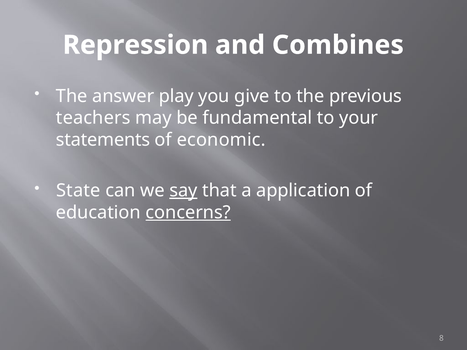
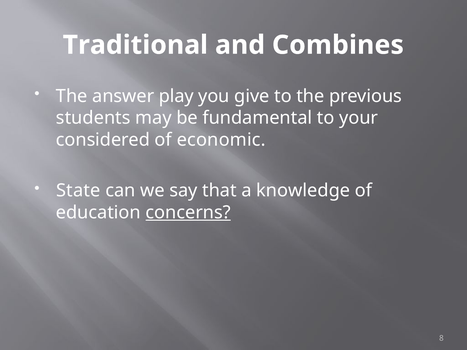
Repression: Repression -> Traditional
teachers: teachers -> students
statements: statements -> considered
say underline: present -> none
application: application -> knowledge
